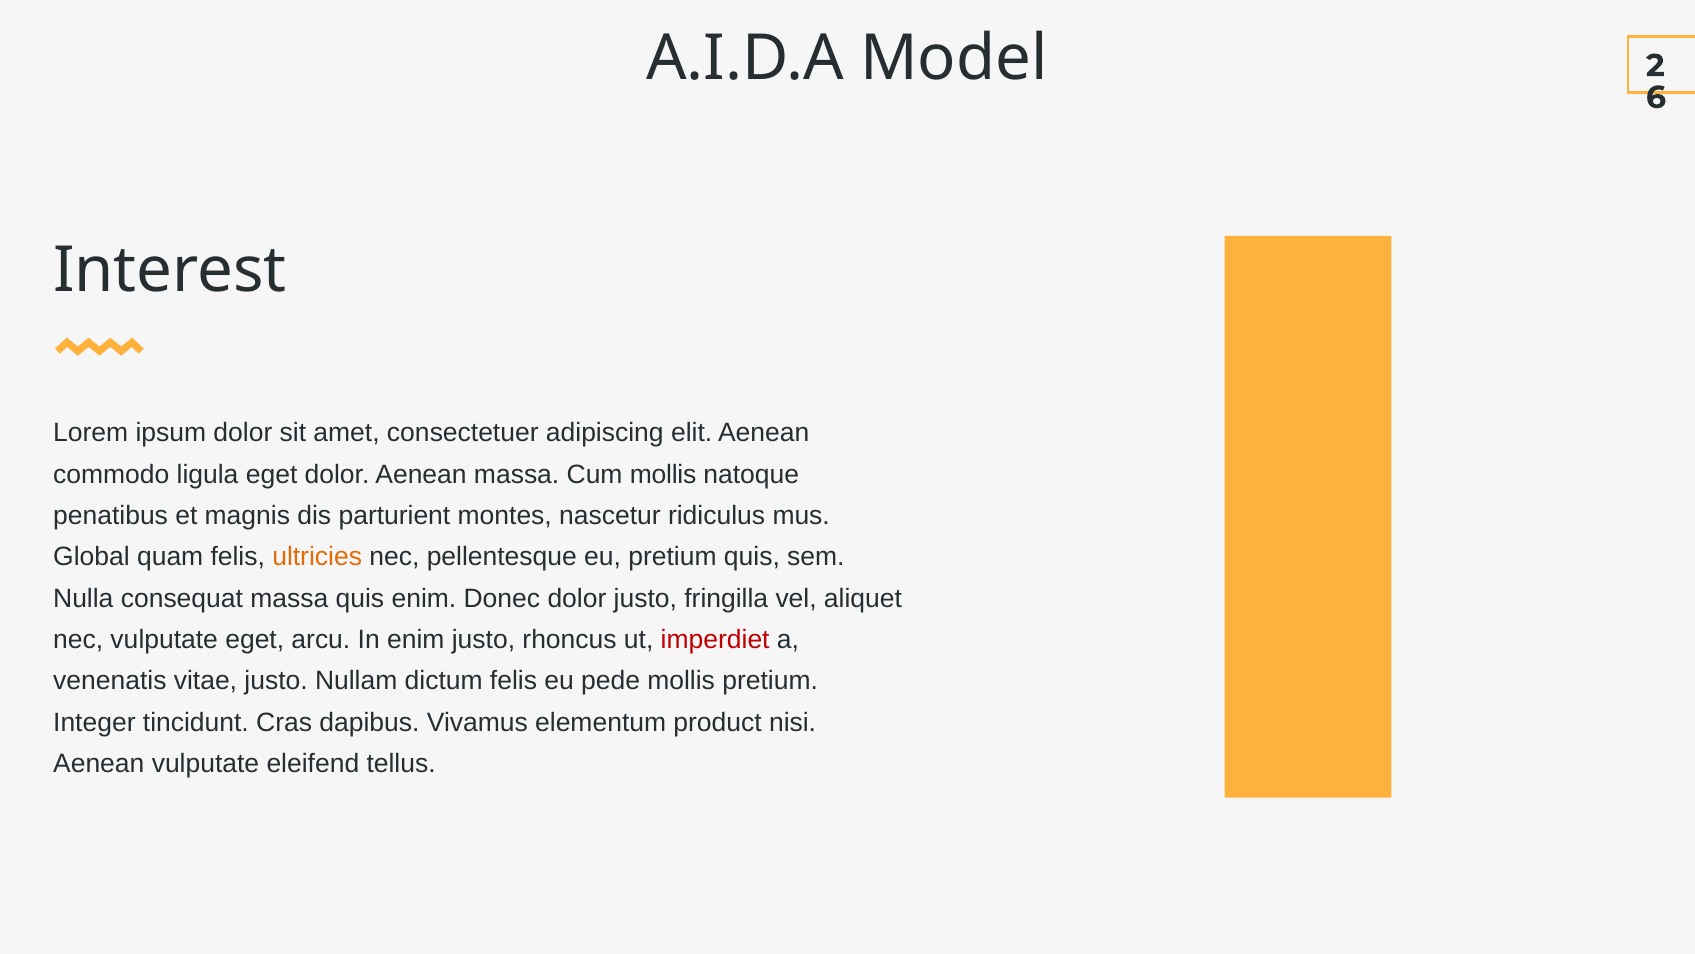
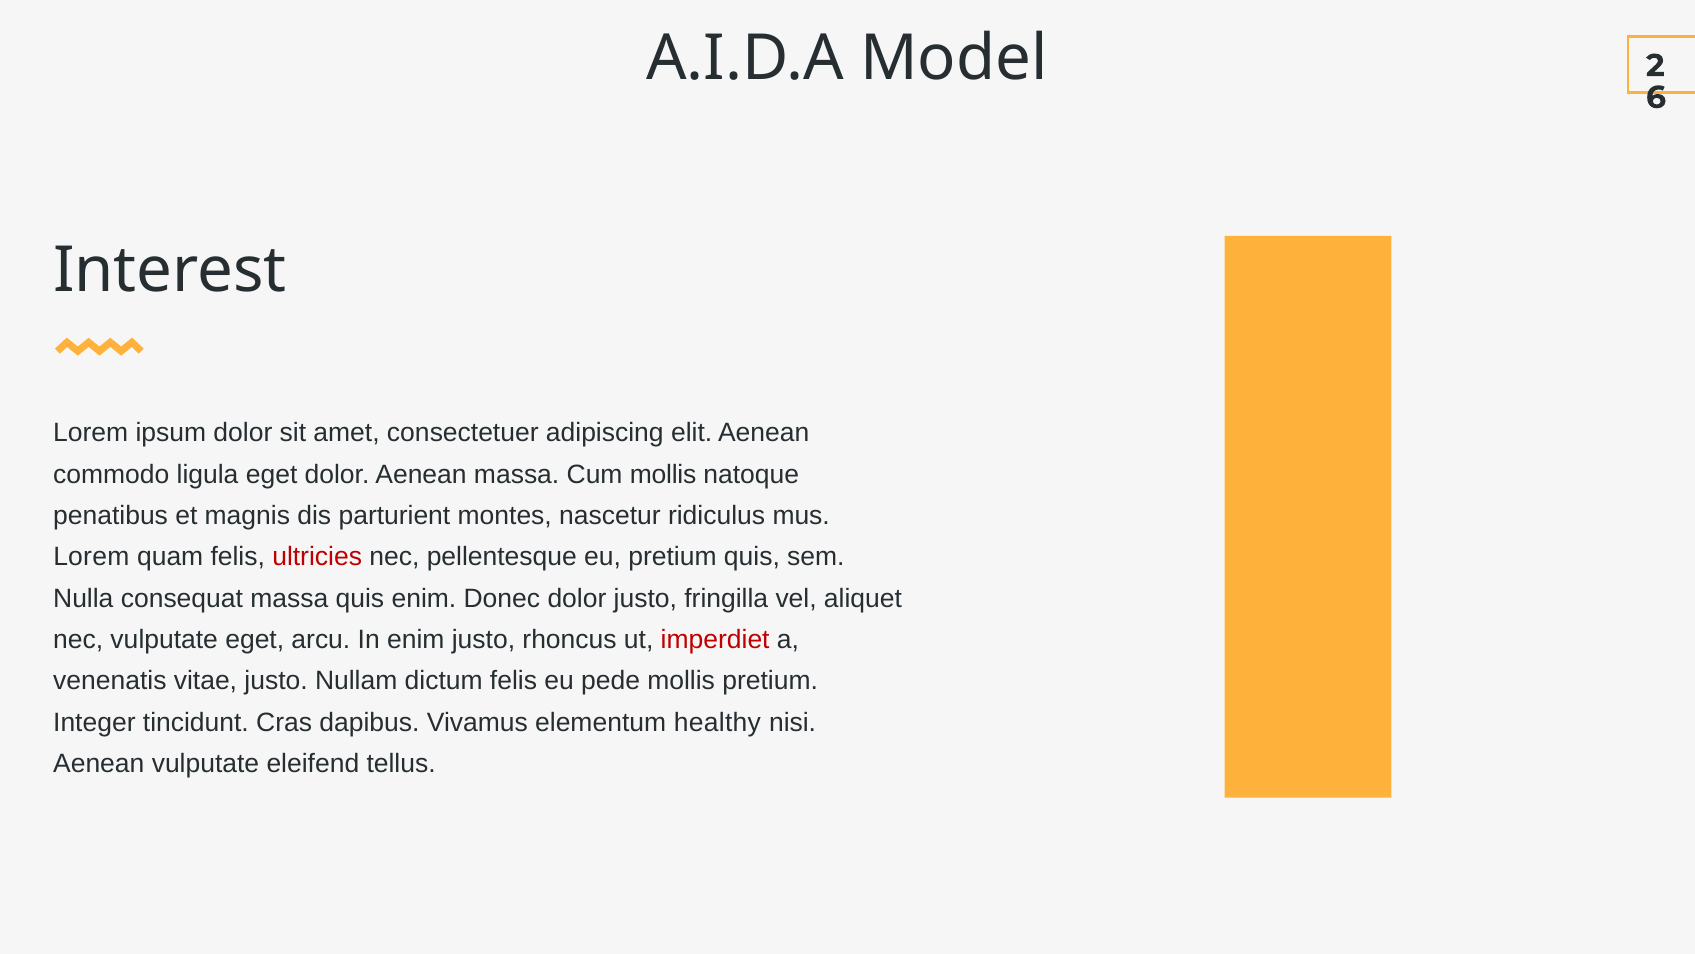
Global at (91, 557): Global -> Lorem
ultricies colour: orange -> red
product: product -> healthy
